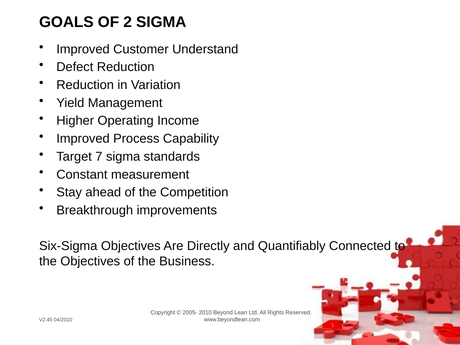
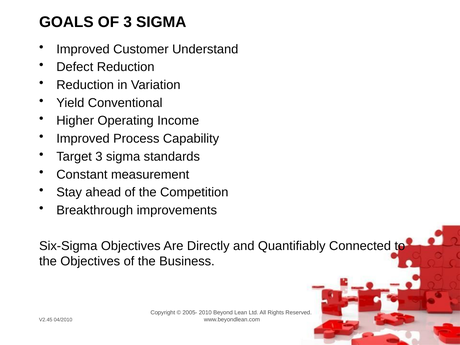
OF 2: 2 -> 3
Management: Management -> Conventional
Target 7: 7 -> 3
